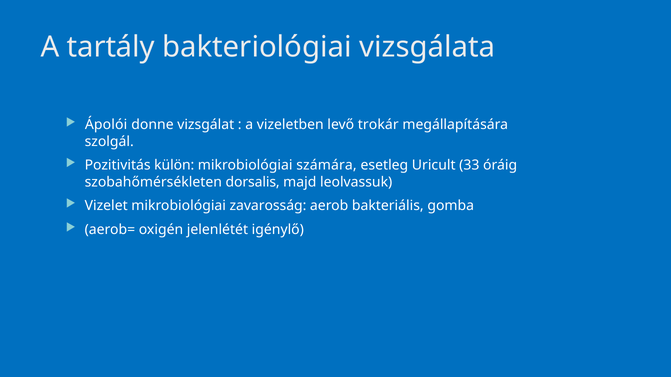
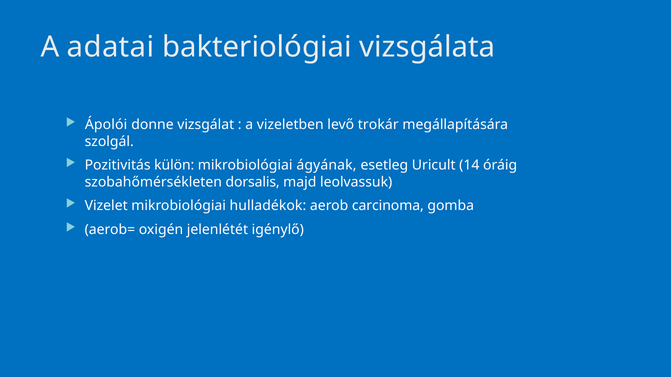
tartály: tartály -> adatai
számára: számára -> ágyának
33: 33 -> 14
zavarosság: zavarosság -> hulladékok
bakteriális: bakteriális -> carcinoma
